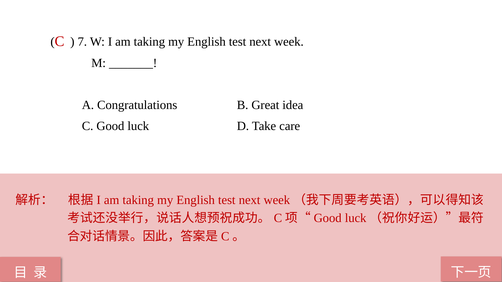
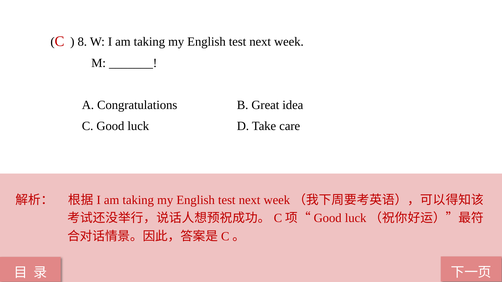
7: 7 -> 8
